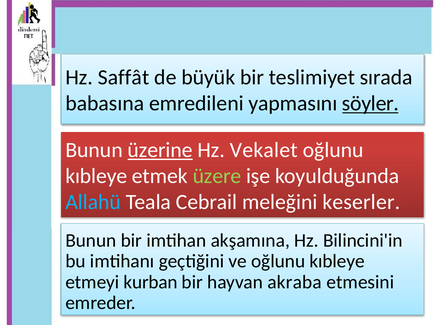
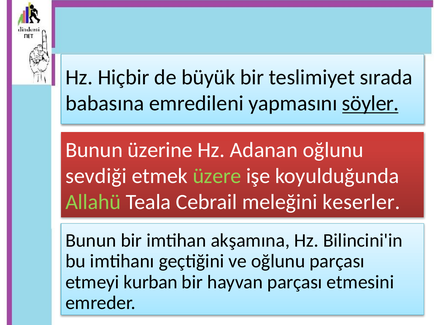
Saffât: Saffât -> Hiçbir
üzerine underline: present -> none
Vekalet: Vekalet -> Adanan
kıbleye at (96, 176): kıbleye -> sevdiği
Allahü colour: light blue -> light green
ve oğlunu kıbleye: kıbleye -> parçası
hayvan akraba: akraba -> parçası
